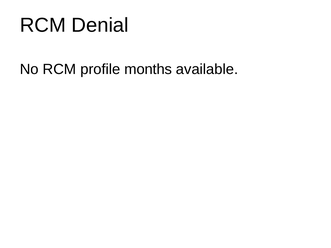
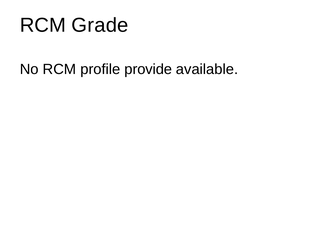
Denial: Denial -> Grade
months: months -> provide
